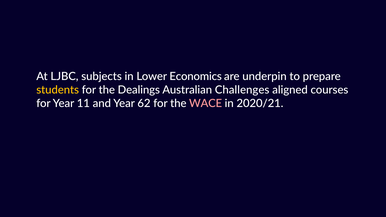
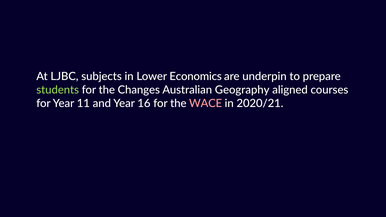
students colour: yellow -> light green
Dealings: Dealings -> Changes
Challenges: Challenges -> Geography
62: 62 -> 16
